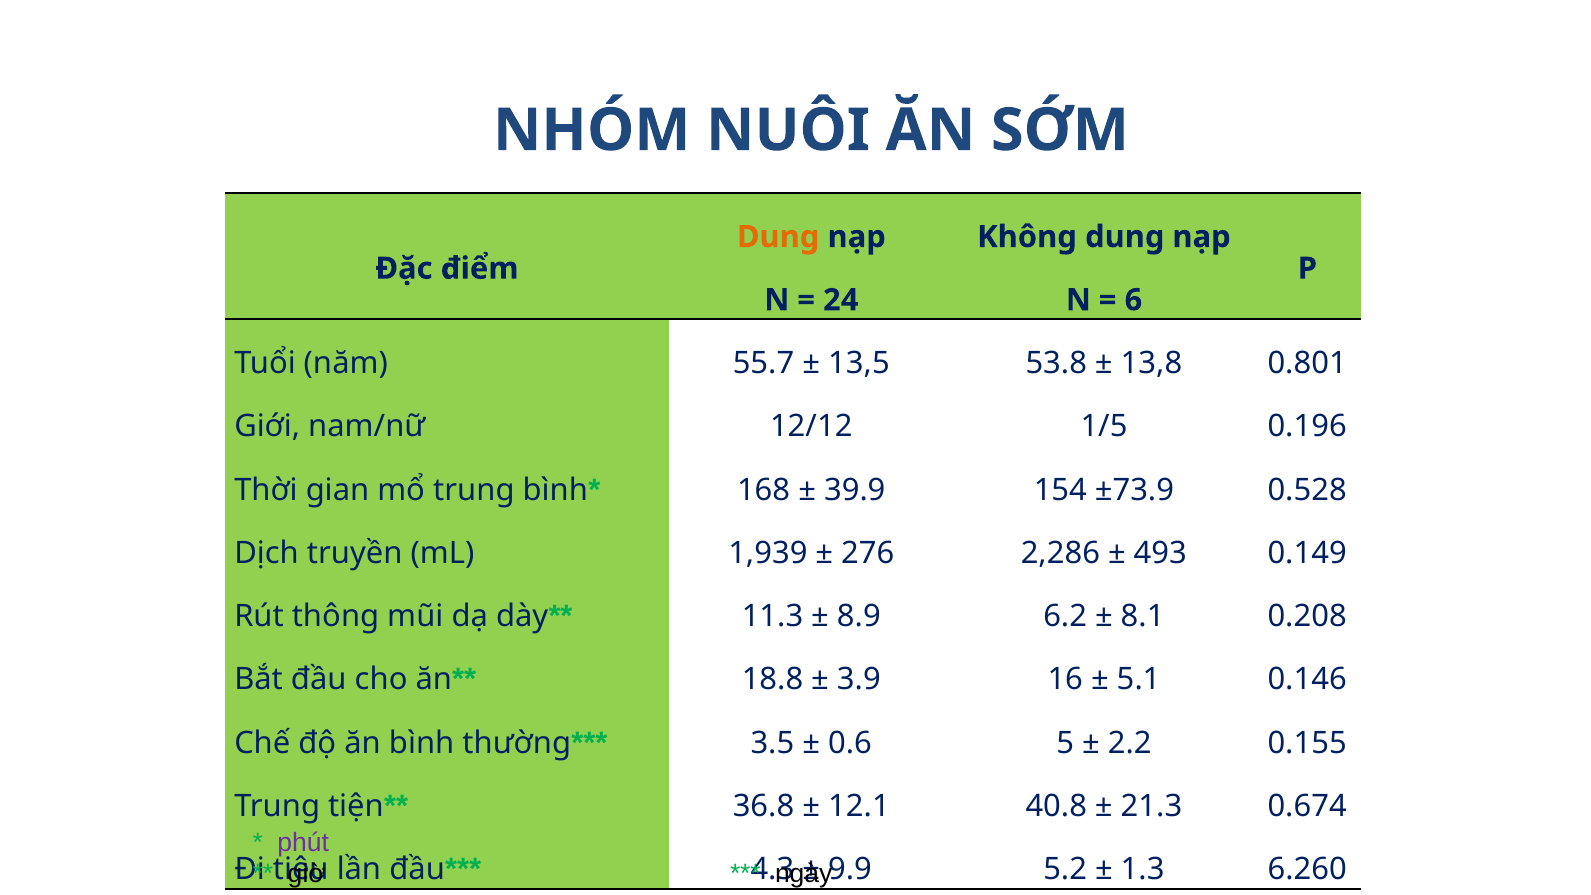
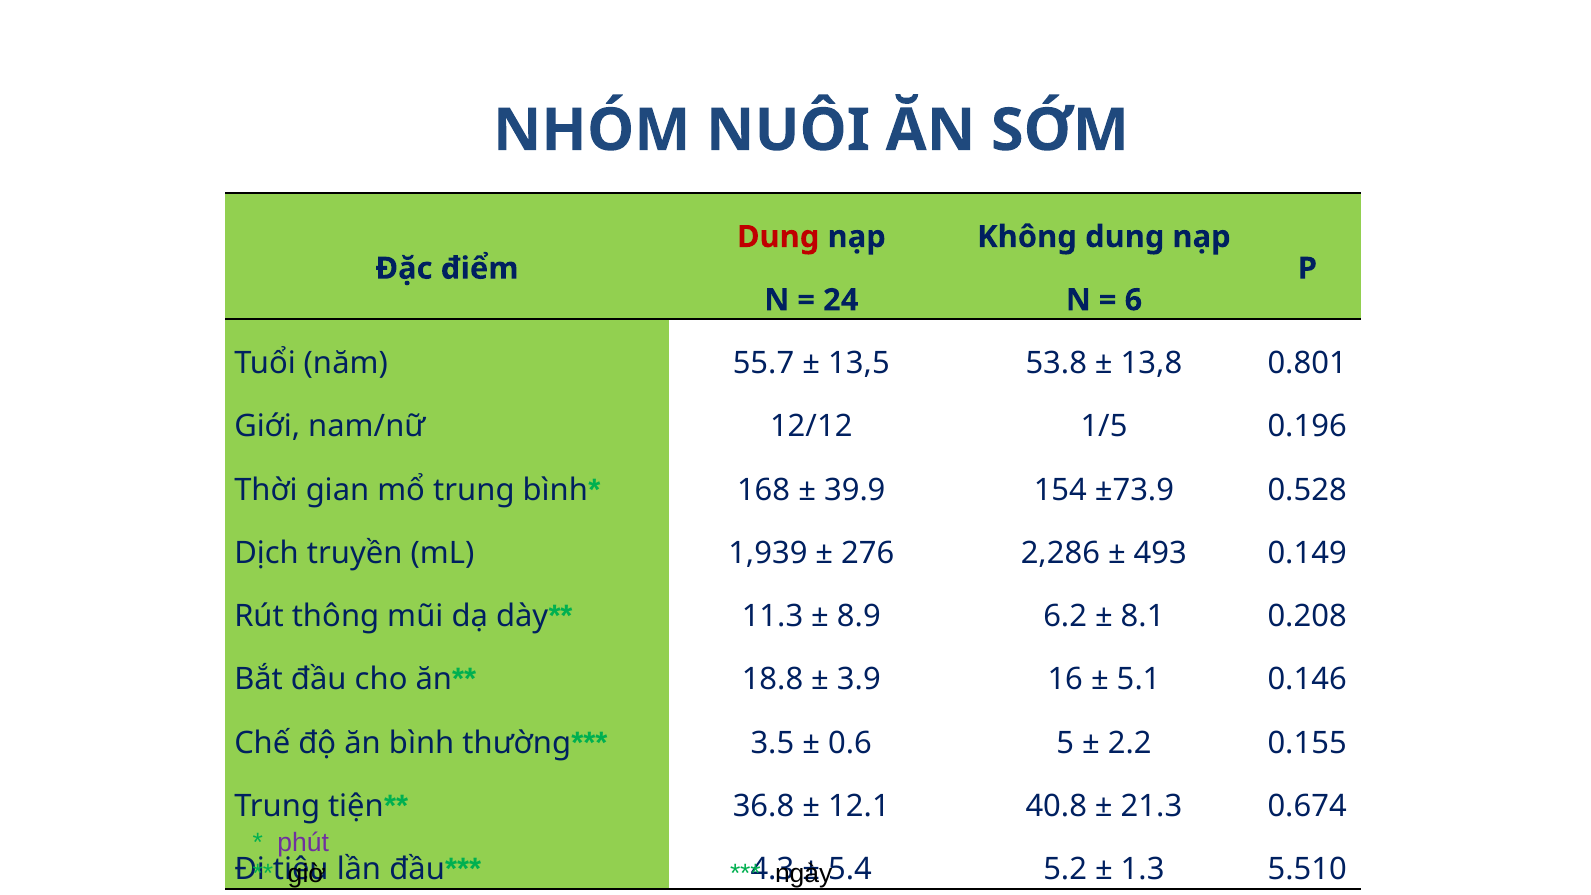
Dung at (778, 237) colour: orange -> red
9.9: 9.9 -> 5.4
6.260: 6.260 -> 5.510
